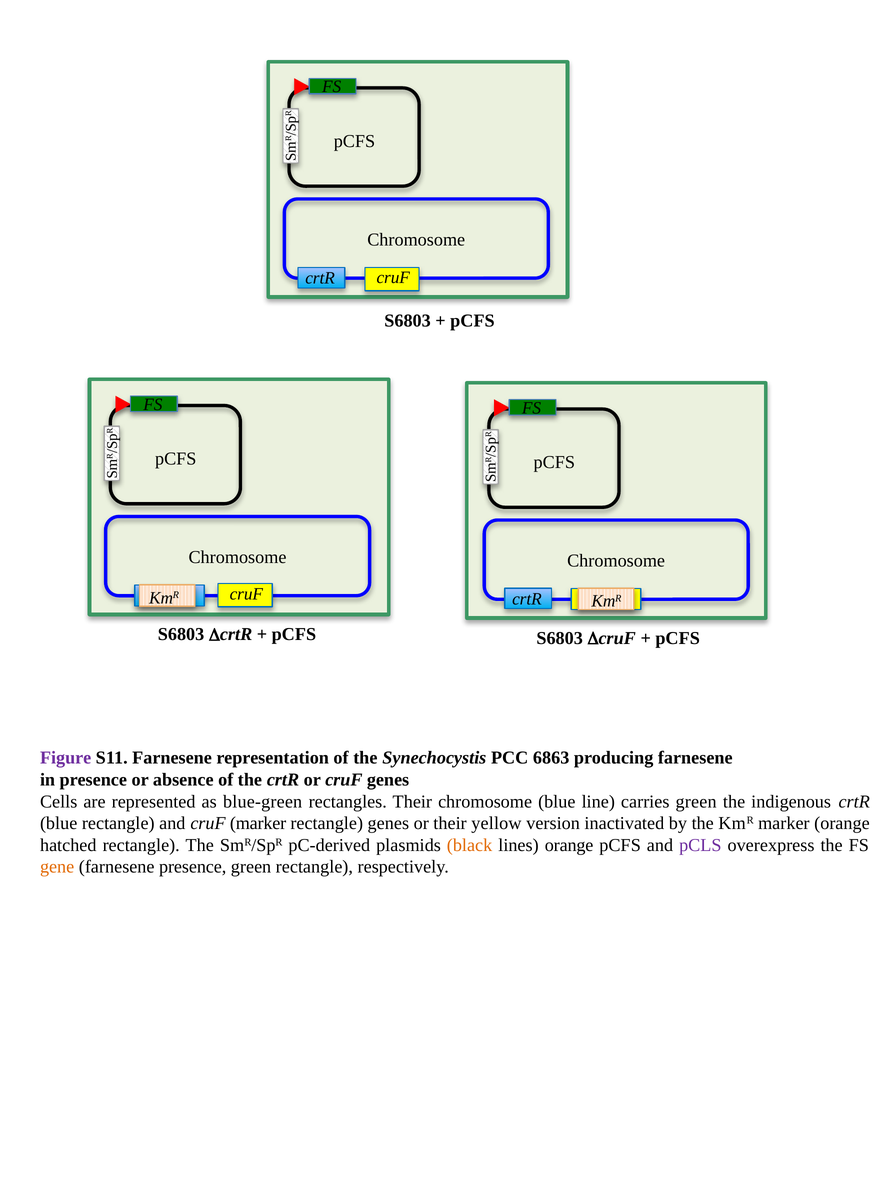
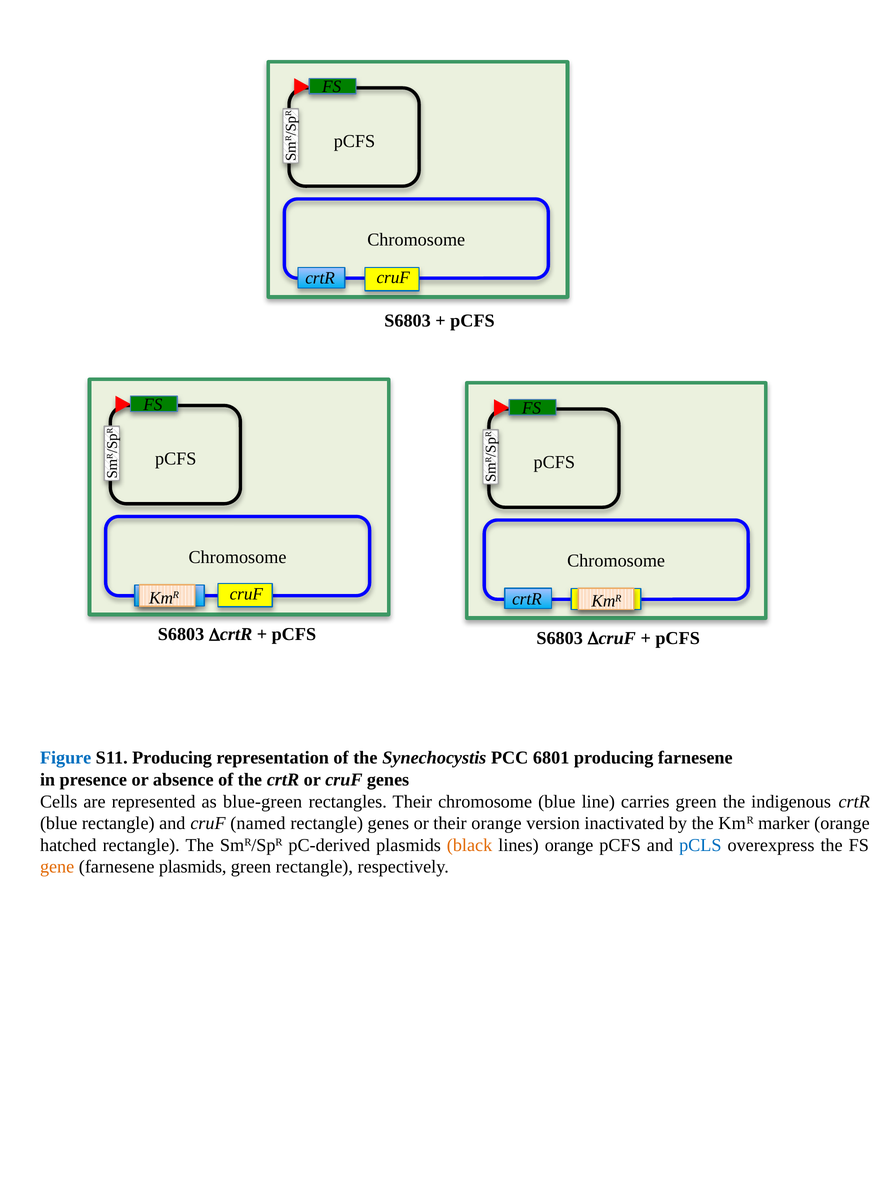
Figure colour: purple -> blue
S11 Farnesene: Farnesene -> Producing
6863: 6863 -> 6801
cruF marker: marker -> named
their yellow: yellow -> orange
pCLS colour: purple -> blue
farnesene presence: presence -> plasmids
